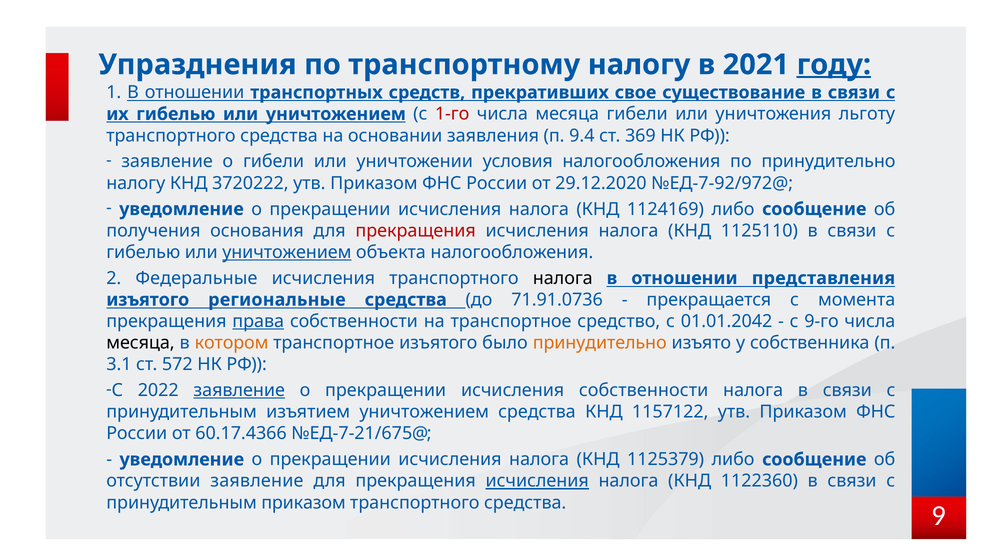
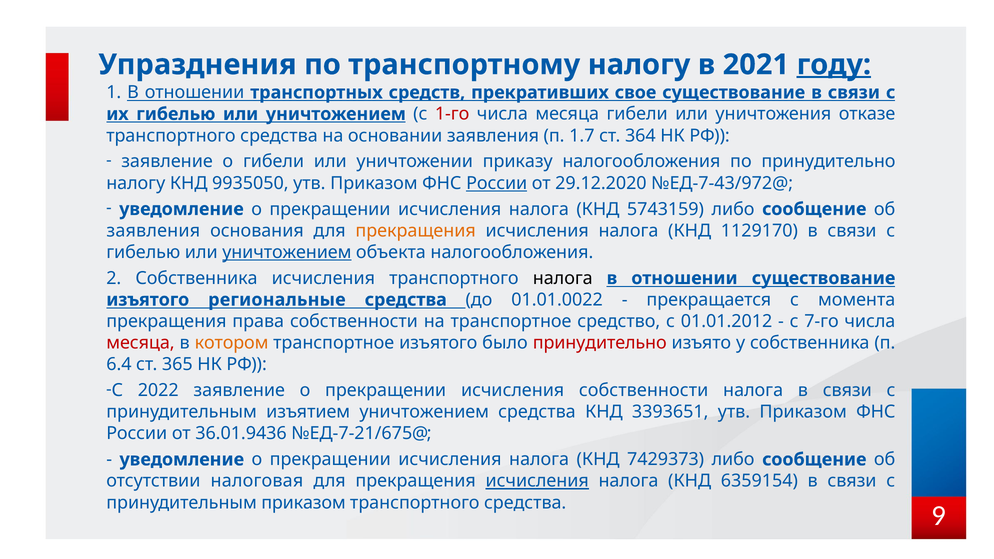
льготу: льготу -> отказе
9.4: 9.4 -> 1.7
369: 369 -> 364
условия: условия -> приказу
3720222: 3720222 -> 9935050
России at (497, 183) underline: none -> present
№ЕД-7-92/972@: №ЕД-7-92/972@ -> №ЕД-7-43/972@
1124169: 1124169 -> 5743159
получения at (153, 231): получения -> заявления
прекращения at (416, 231) colour: red -> orange
1125110: 1125110 -> 1129170
2 Федеральные: Федеральные -> Собственника
отношении представления: представления -> существование
71.91.0736: 71.91.0736 -> 01.01.0022
права underline: present -> none
01.01.2042: 01.01.2042 -> 01.01.2012
9-го: 9-го -> 7-го
месяца at (140, 343) colour: black -> red
принудительно at (600, 343) colour: orange -> red
3.1: 3.1 -> 6.4
572: 572 -> 365
заявление at (239, 390) underline: present -> none
1157122: 1157122 -> 3393651
60.17.4366: 60.17.4366 -> 36.01.9436
1125379: 1125379 -> 7429373
отсутствии заявление: заявление -> налоговая
1122360: 1122360 -> 6359154
